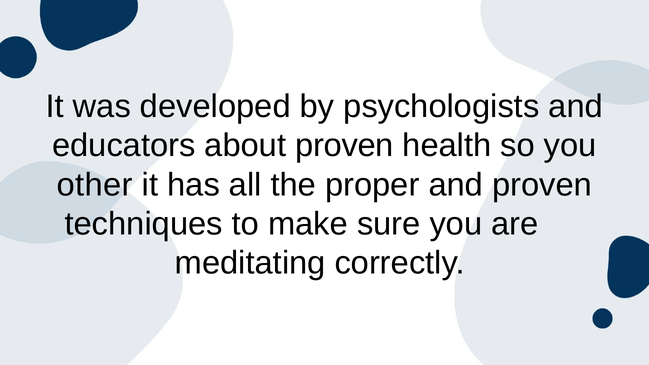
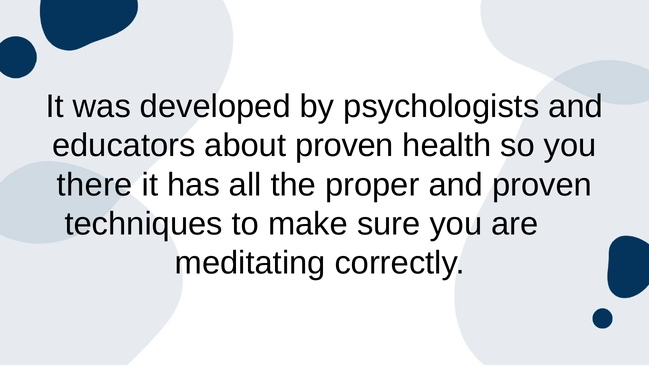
other: other -> there
